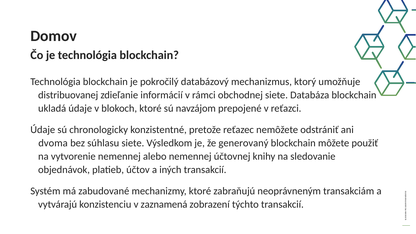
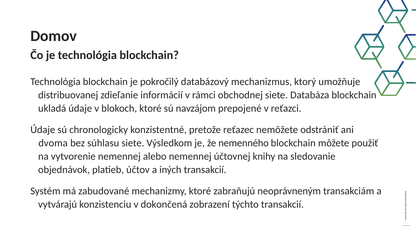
generovaný: generovaný -> nemenného
zaznamená: zaznamená -> dokončená
